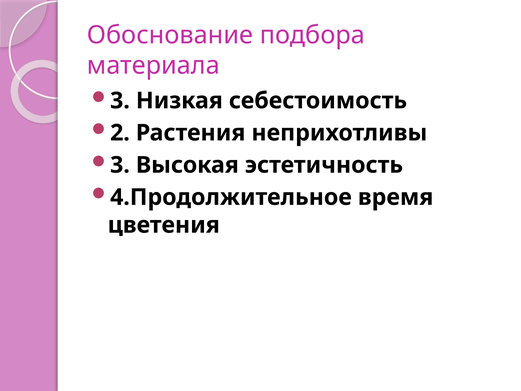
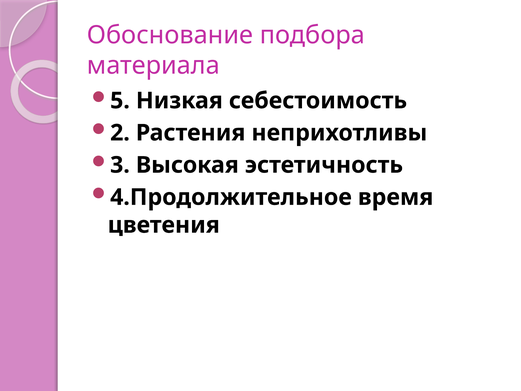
3 at (120, 101): 3 -> 5
